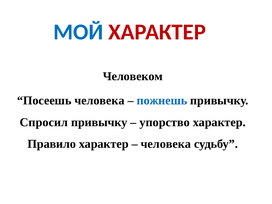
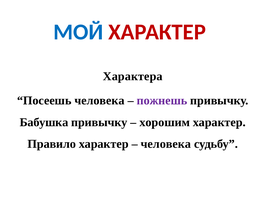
Человеком: Человеком -> Характера
пожнешь colour: blue -> purple
Спросил: Спросил -> Бабушка
упорство: упорство -> хорошим
